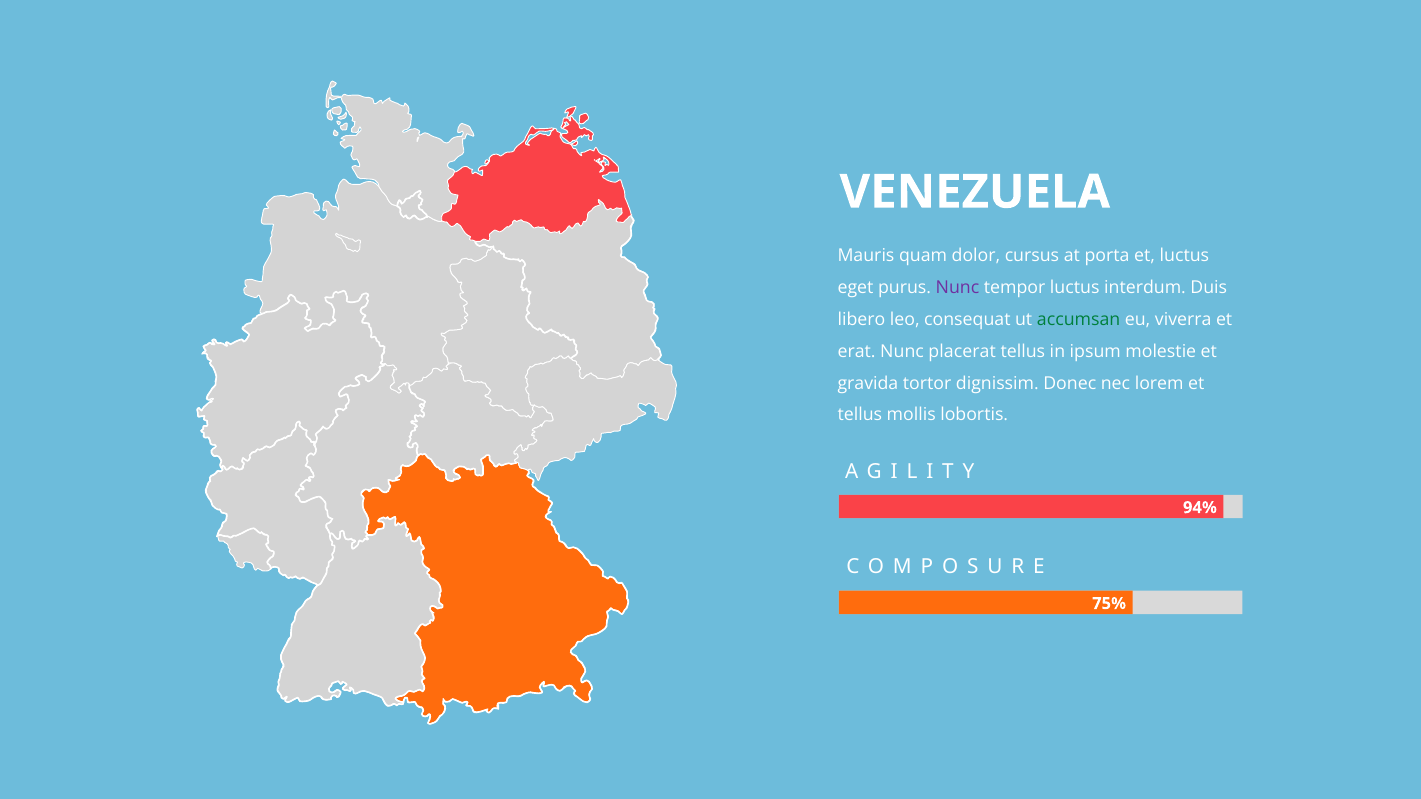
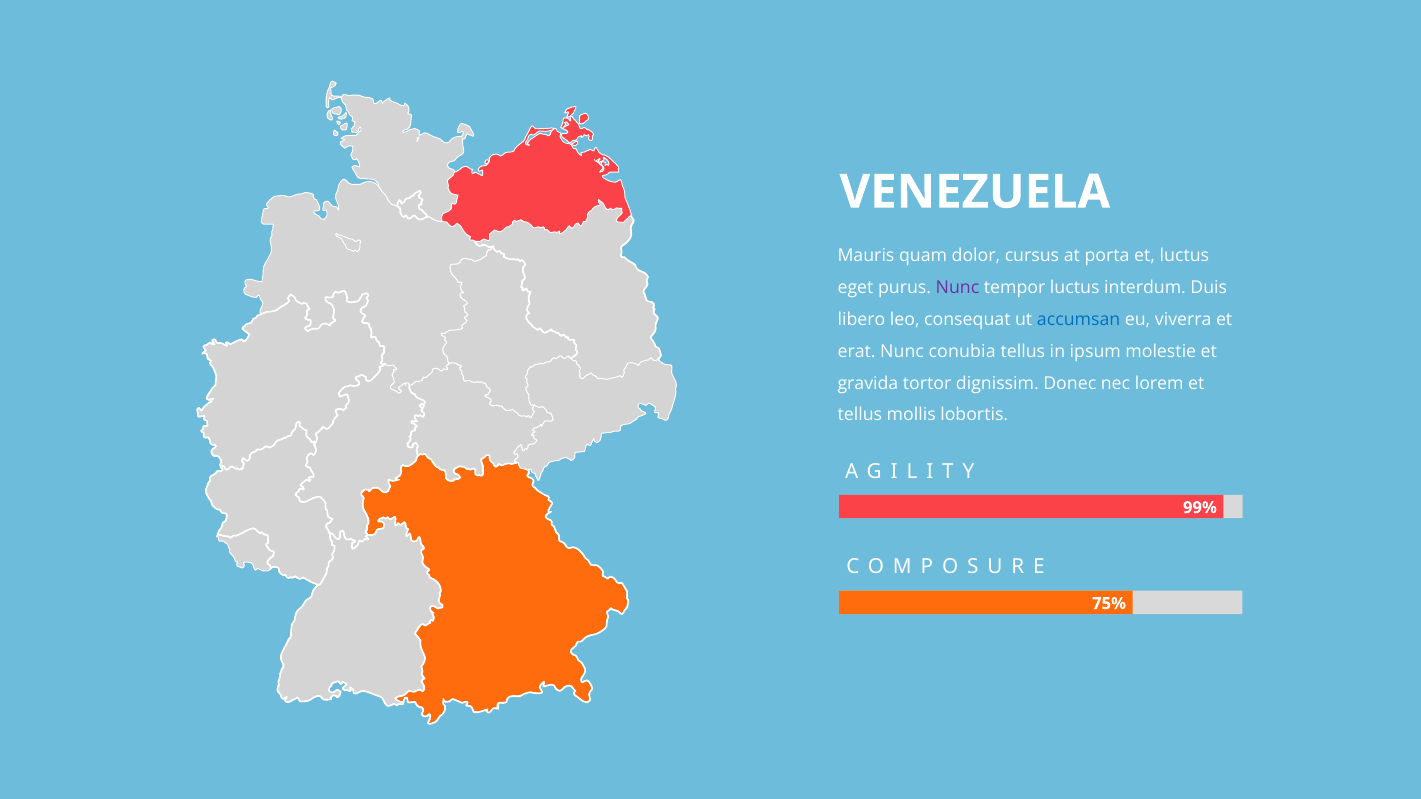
accumsan colour: green -> blue
placerat: placerat -> conubia
94%: 94% -> 99%
